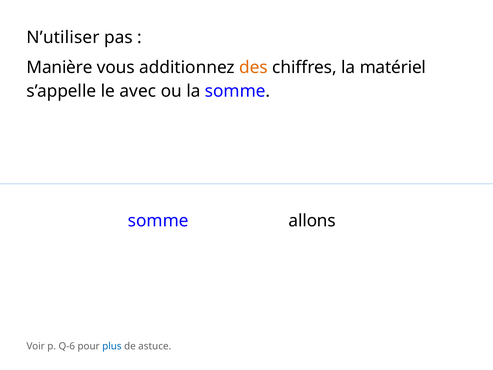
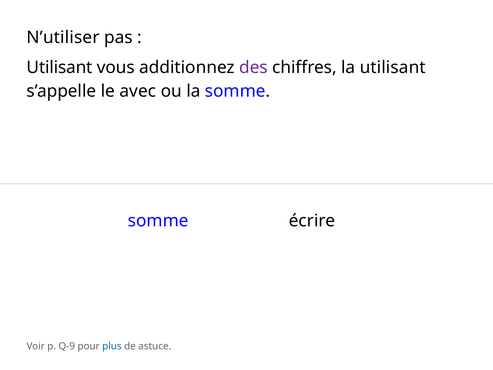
Manière at (60, 67): Manière -> Utilisant
des colour: orange -> purple
la matériel: matériel -> utilisant
allons: allons -> écrire
Q-6: Q-6 -> Q-9
